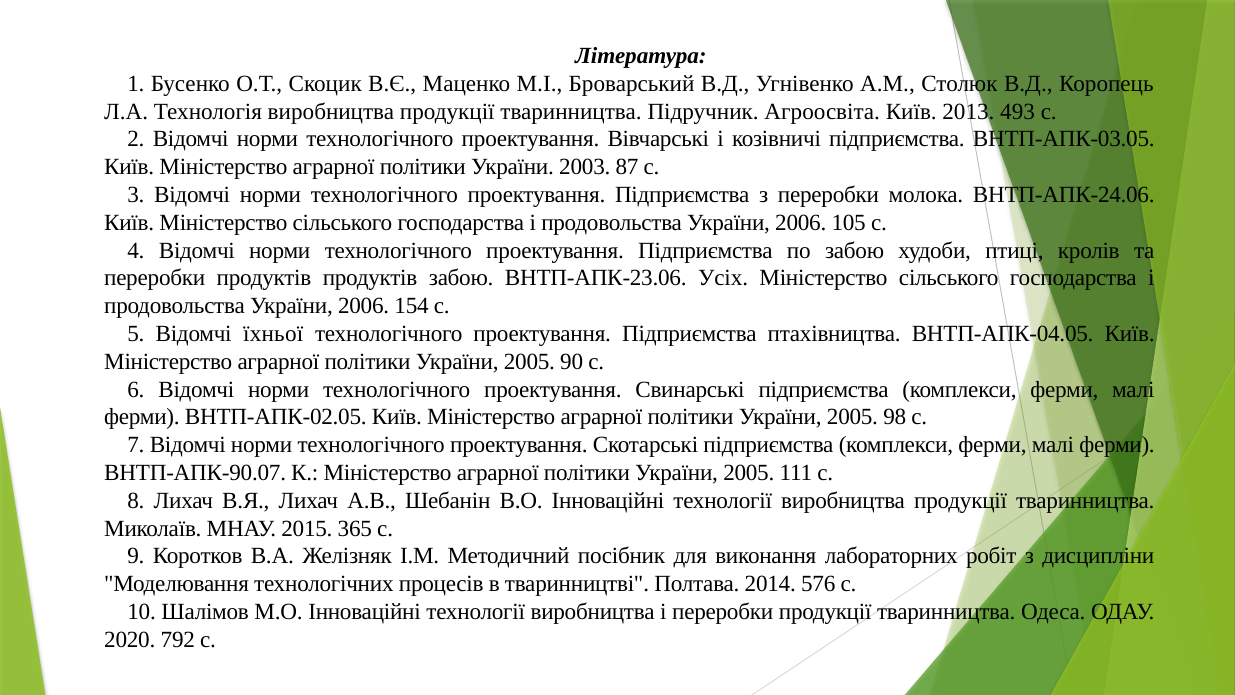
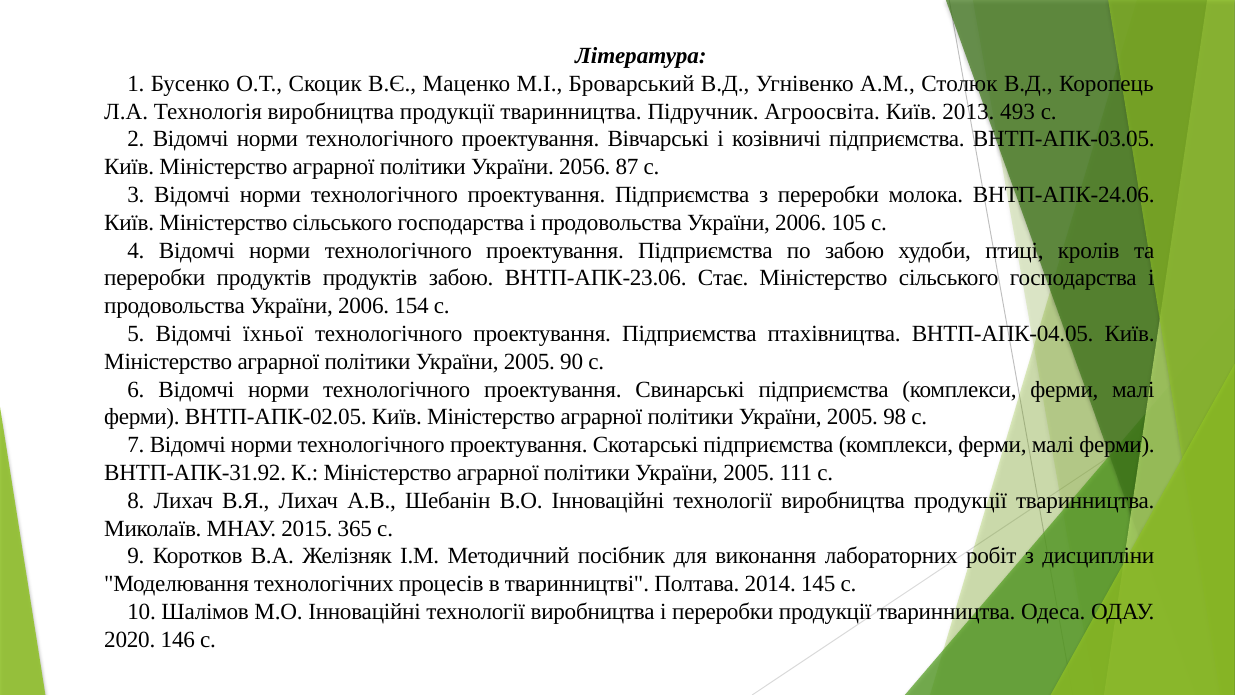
2003: 2003 -> 2056
Усіх: Усіх -> Стає
ВНТП-АПК-90.07: ВНТП-АПК-90.07 -> ВНТП-АПК-31.92
576: 576 -> 145
792: 792 -> 146
